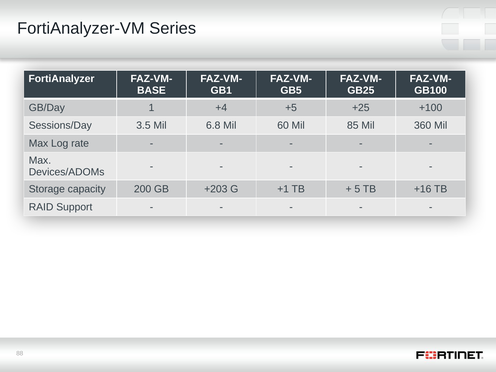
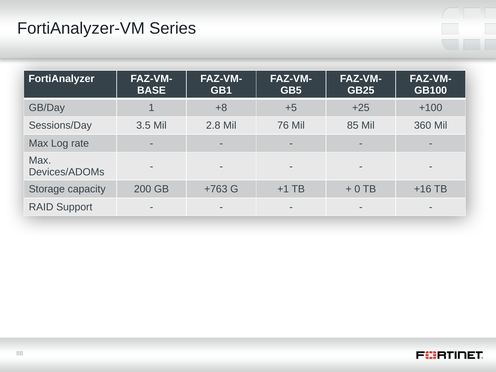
+4: +4 -> +8
6.8: 6.8 -> 2.8
60: 60 -> 76
+203: +203 -> +763
5: 5 -> 0
